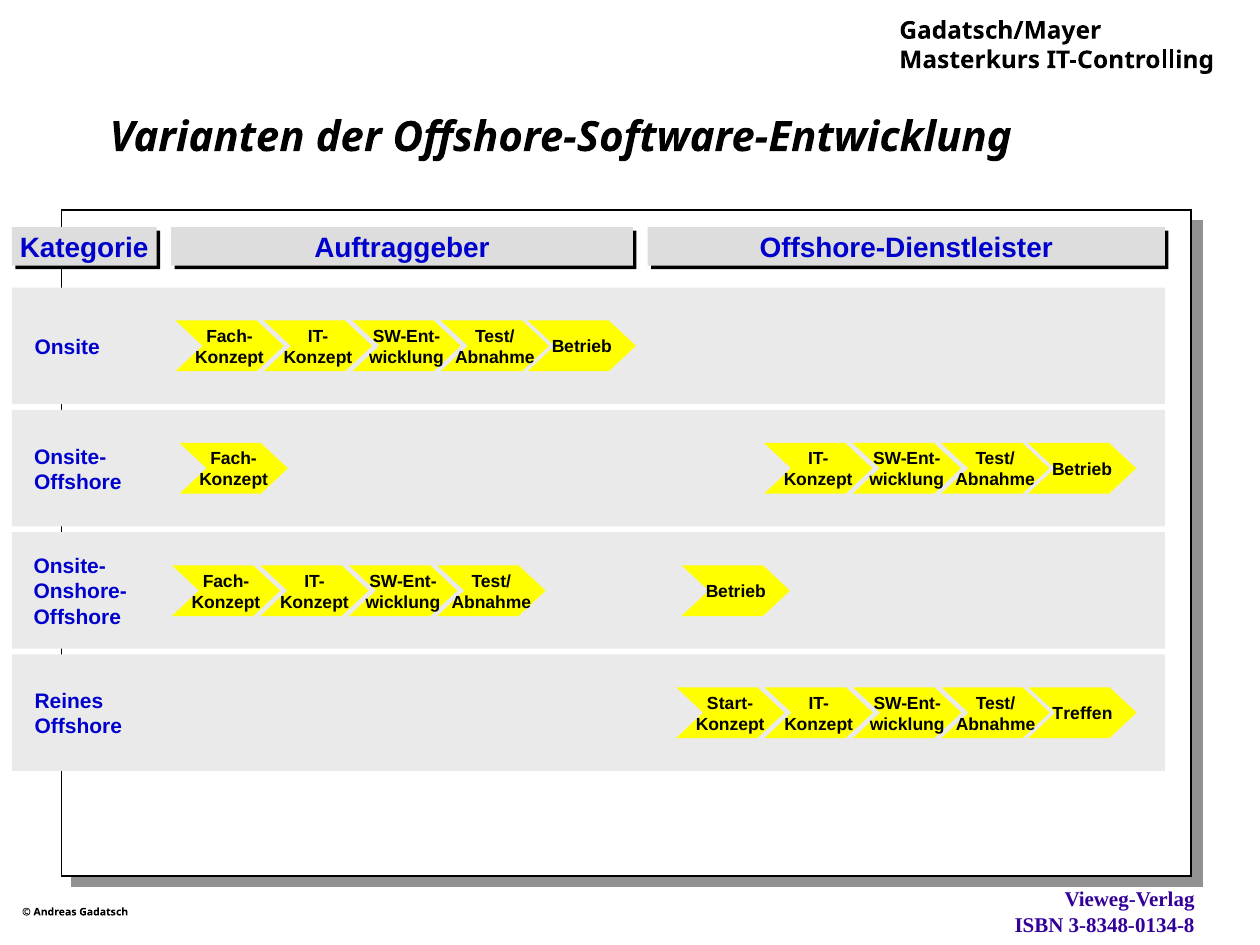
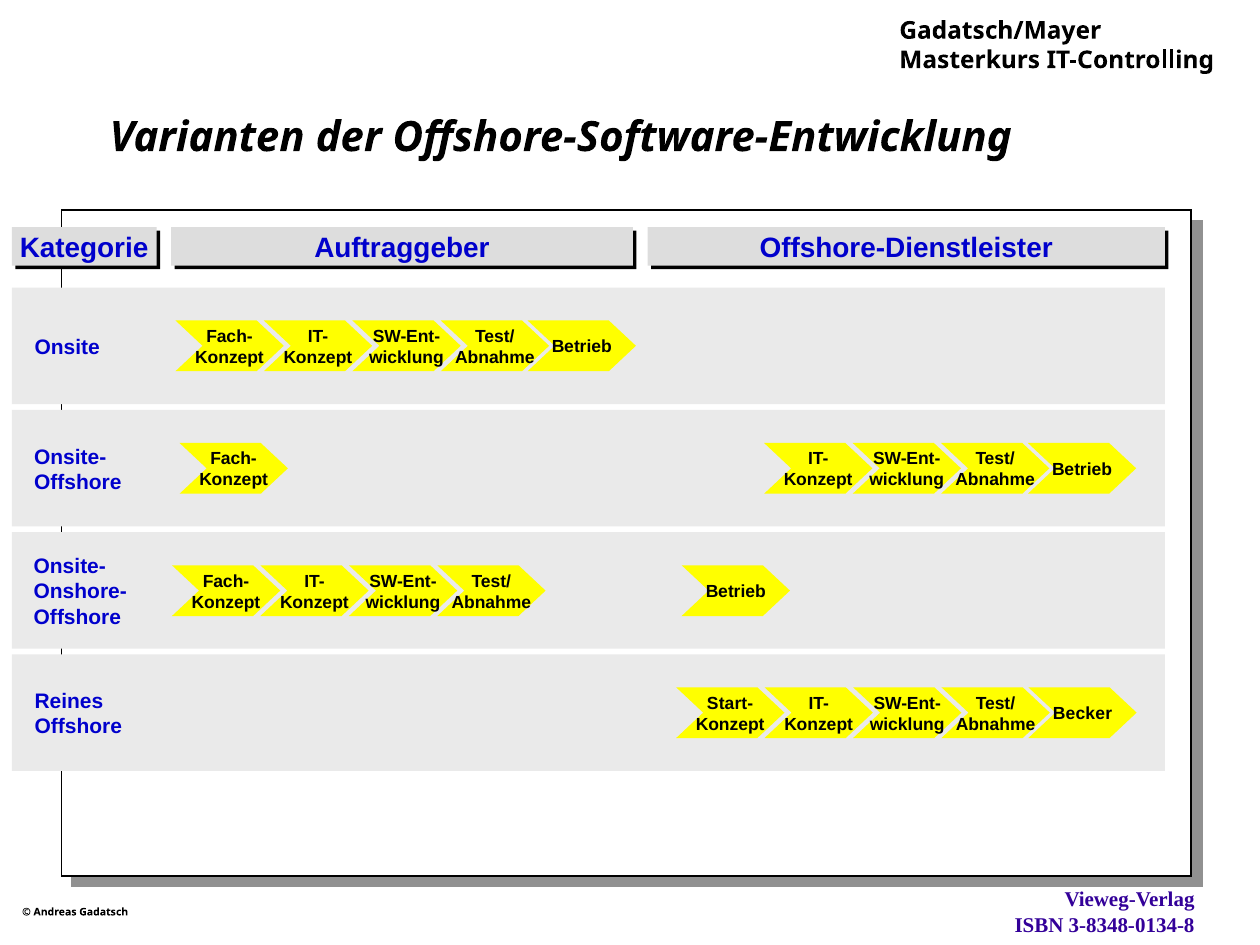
Treffen: Treffen -> Becker
